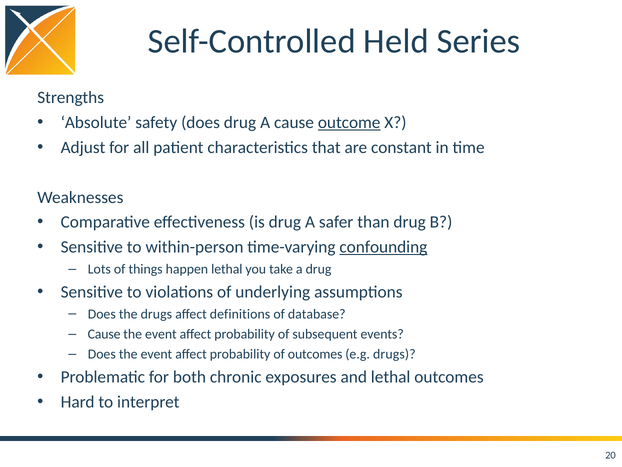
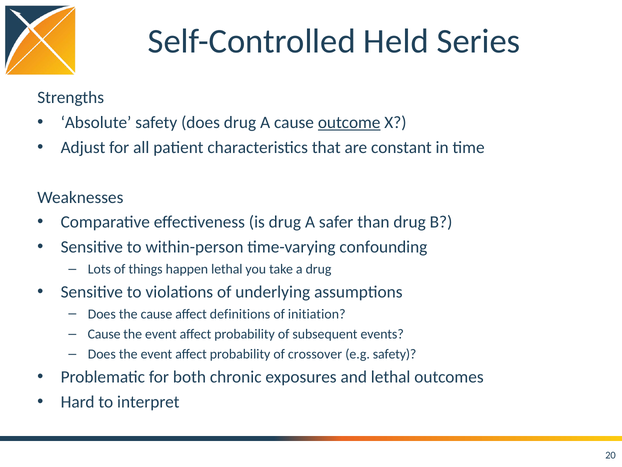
confounding underline: present -> none
the drugs: drugs -> cause
database: database -> initiation
of outcomes: outcomes -> crossover
e.g drugs: drugs -> safety
